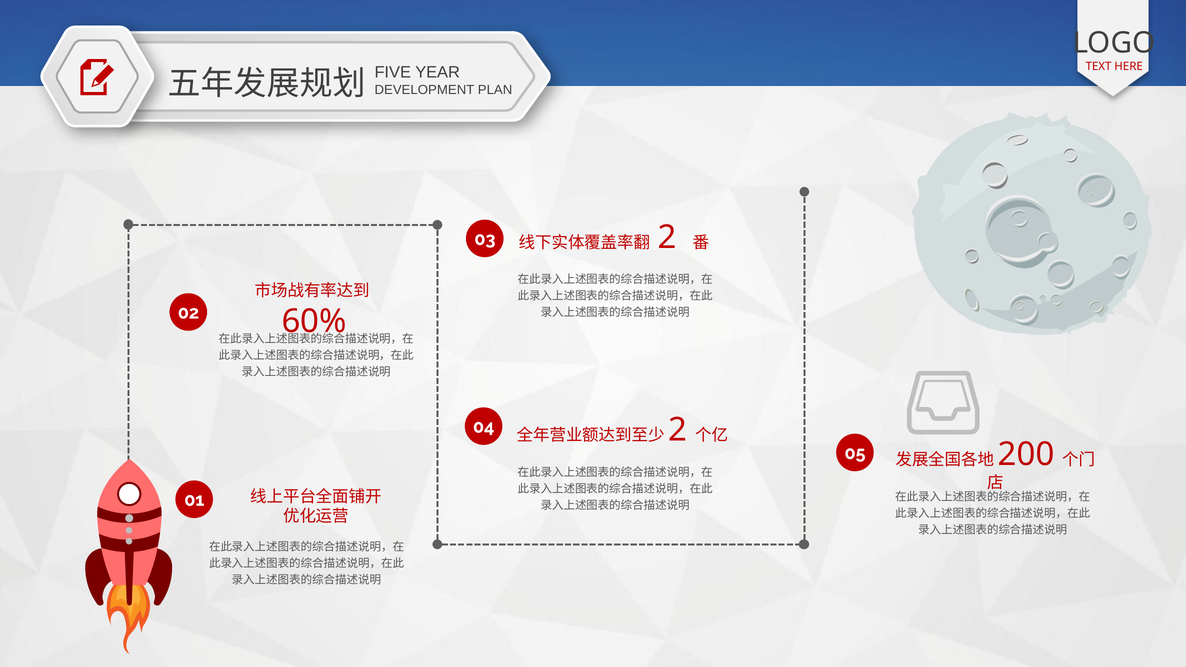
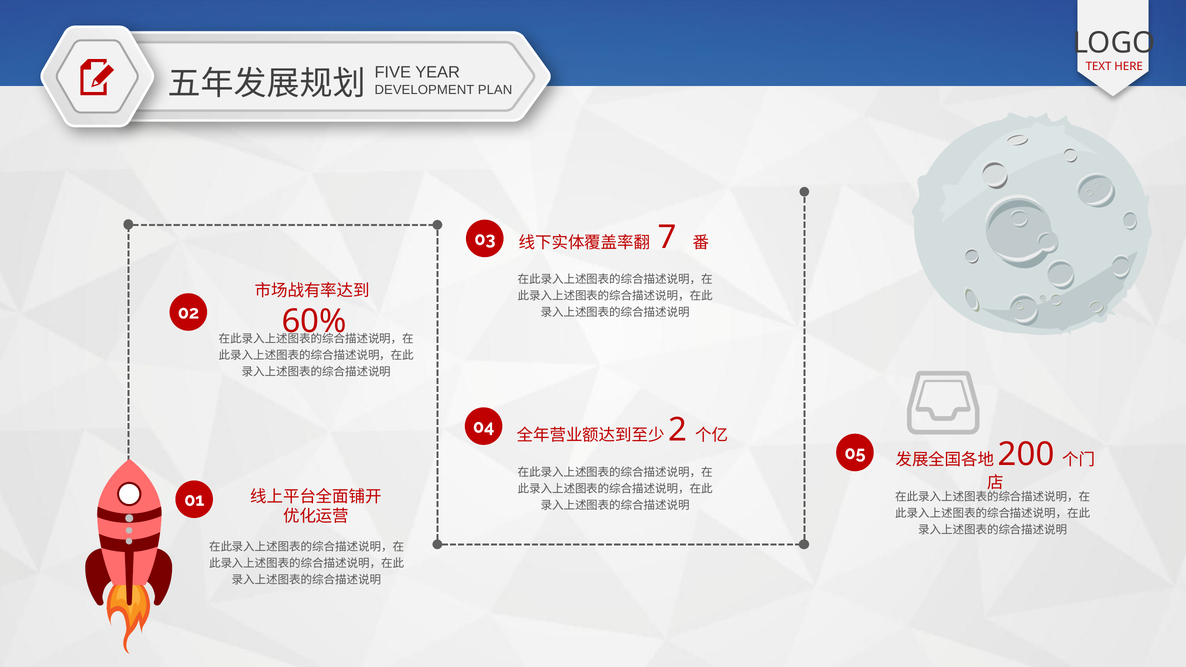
2 at (667, 237): 2 -> 7
